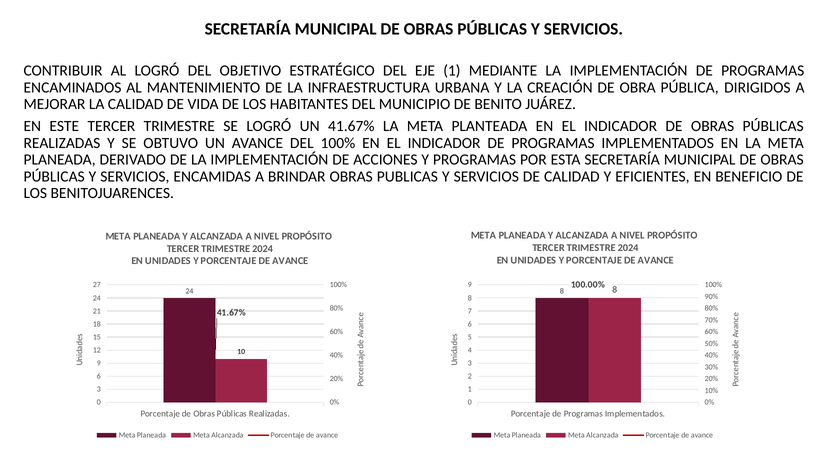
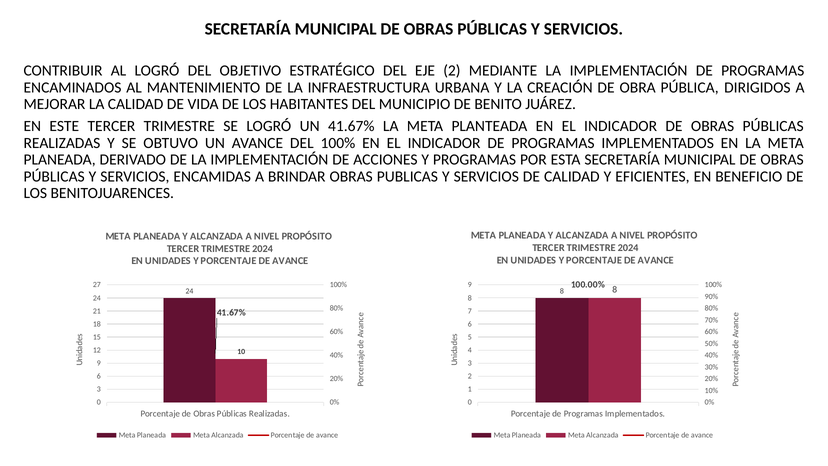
EJE 1: 1 -> 2
